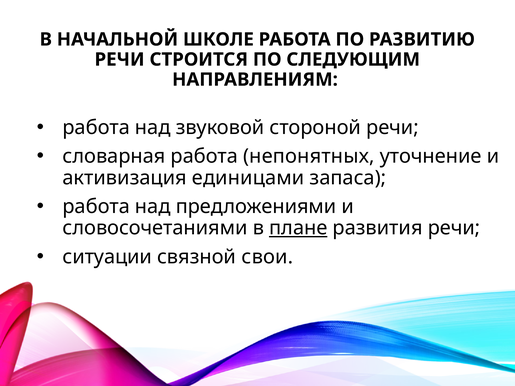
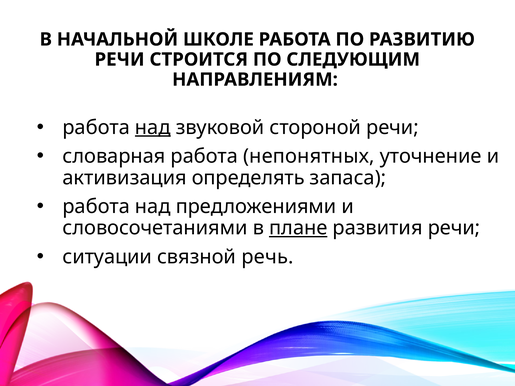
над at (153, 128) underline: none -> present
единицами: единицами -> определять
свои: свои -> речь
